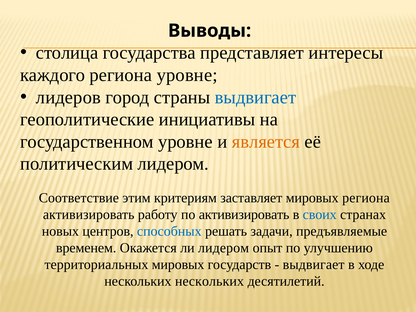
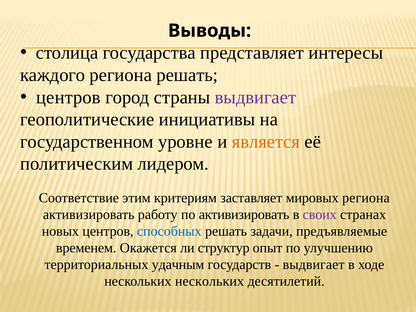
региона уровне: уровне -> решать
лидеров at (68, 97): лидеров -> центров
выдвигает at (255, 97) colour: blue -> purple
своих colour: blue -> purple
ли лидером: лидером -> структур
территориальных мировых: мировых -> удачным
